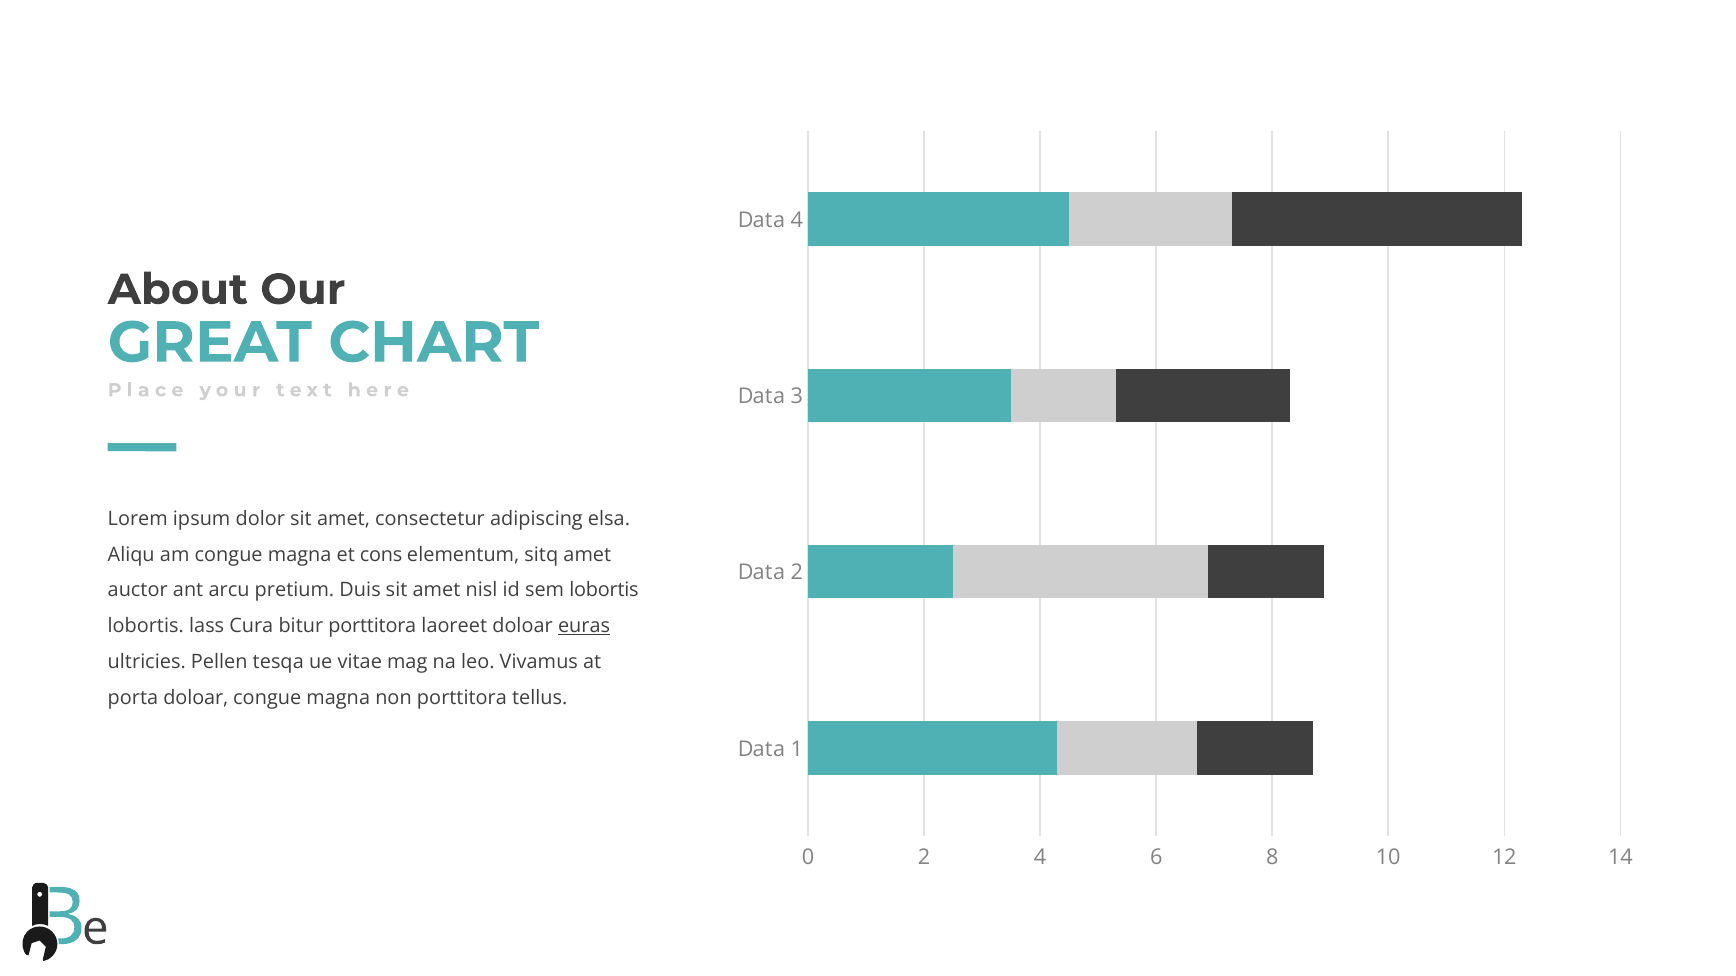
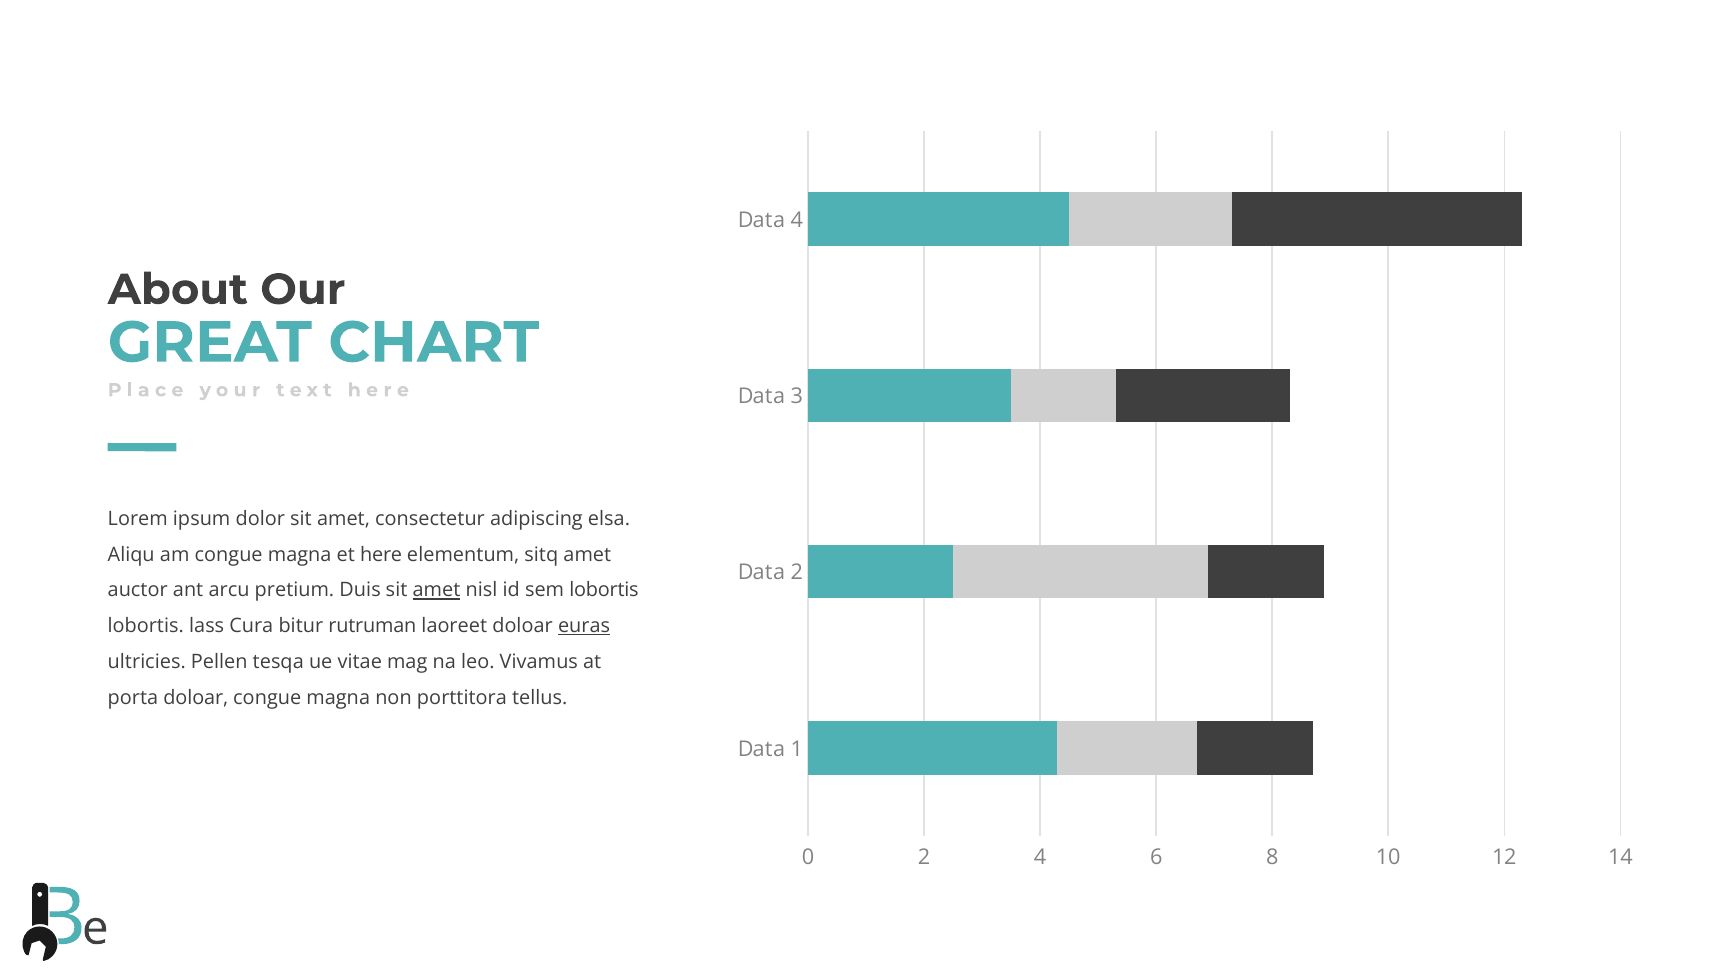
cons: cons -> here
amet at (436, 591) underline: none -> present
bitur porttitora: porttitora -> rutruman
